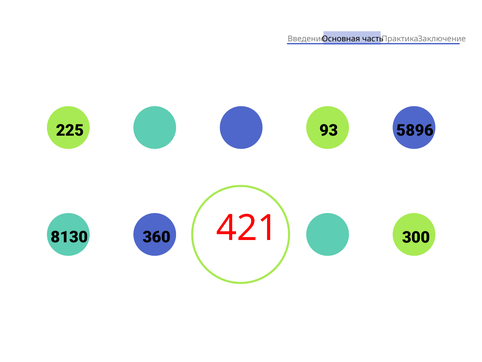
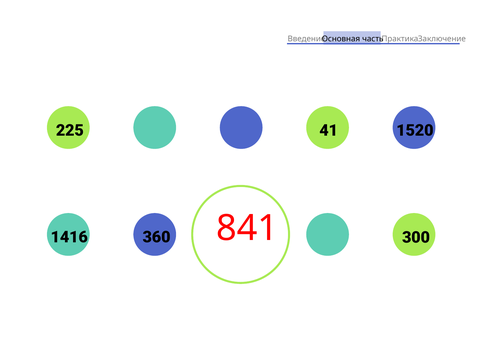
93: 93 -> 41
5896: 5896 -> 1520
8130: 8130 -> 1416
421: 421 -> 841
